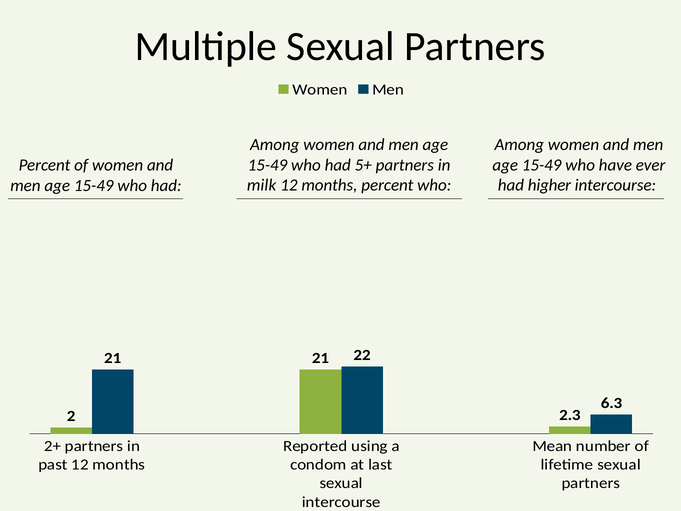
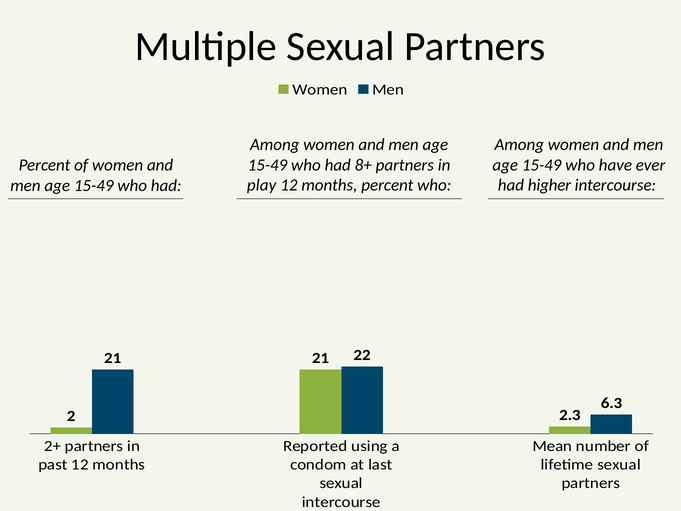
5+: 5+ -> 8+
milk: milk -> play
